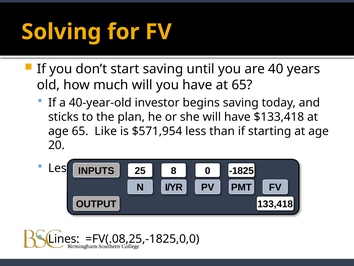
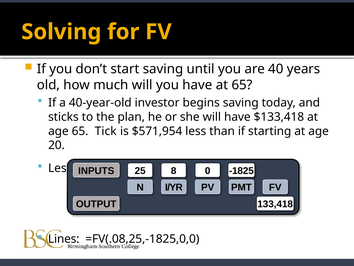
Like: Like -> Tick
